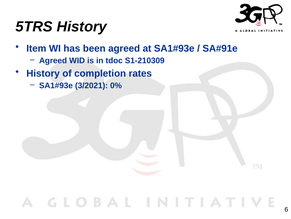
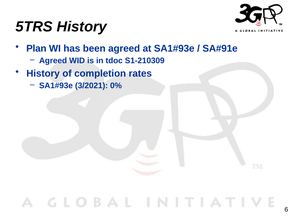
Item: Item -> Plan
